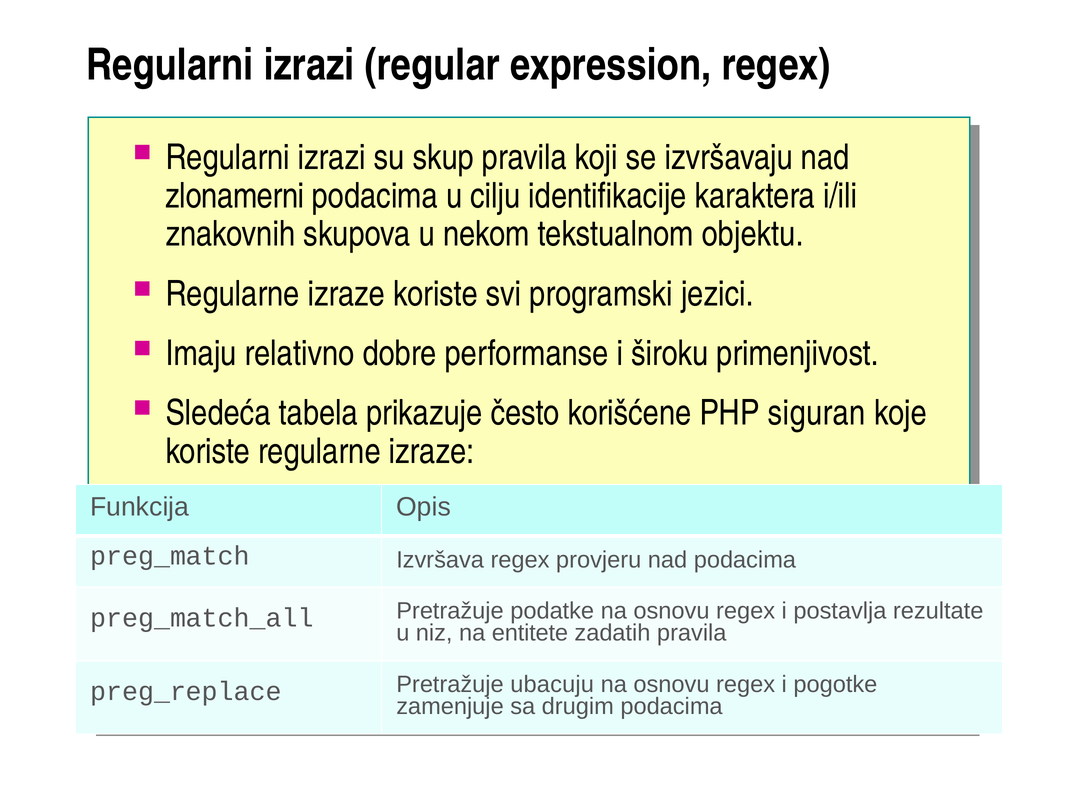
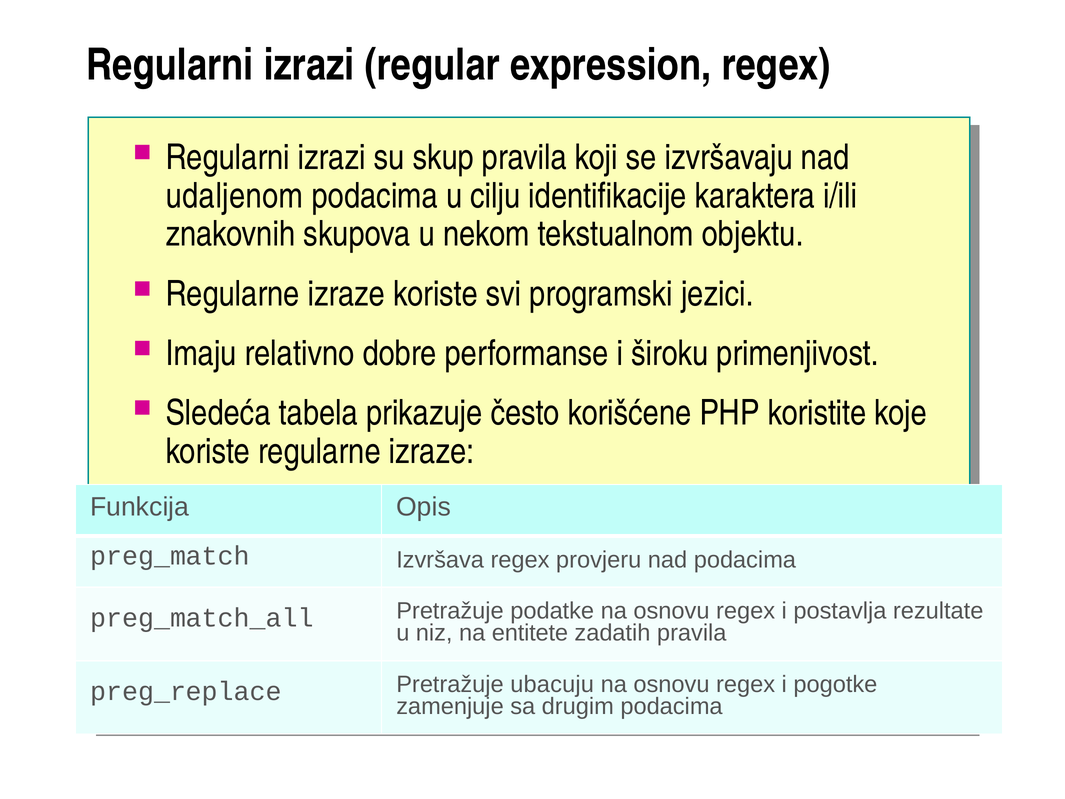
zlonamerni: zlonamerni -> udaljenom
siguran: siguran -> koristite
